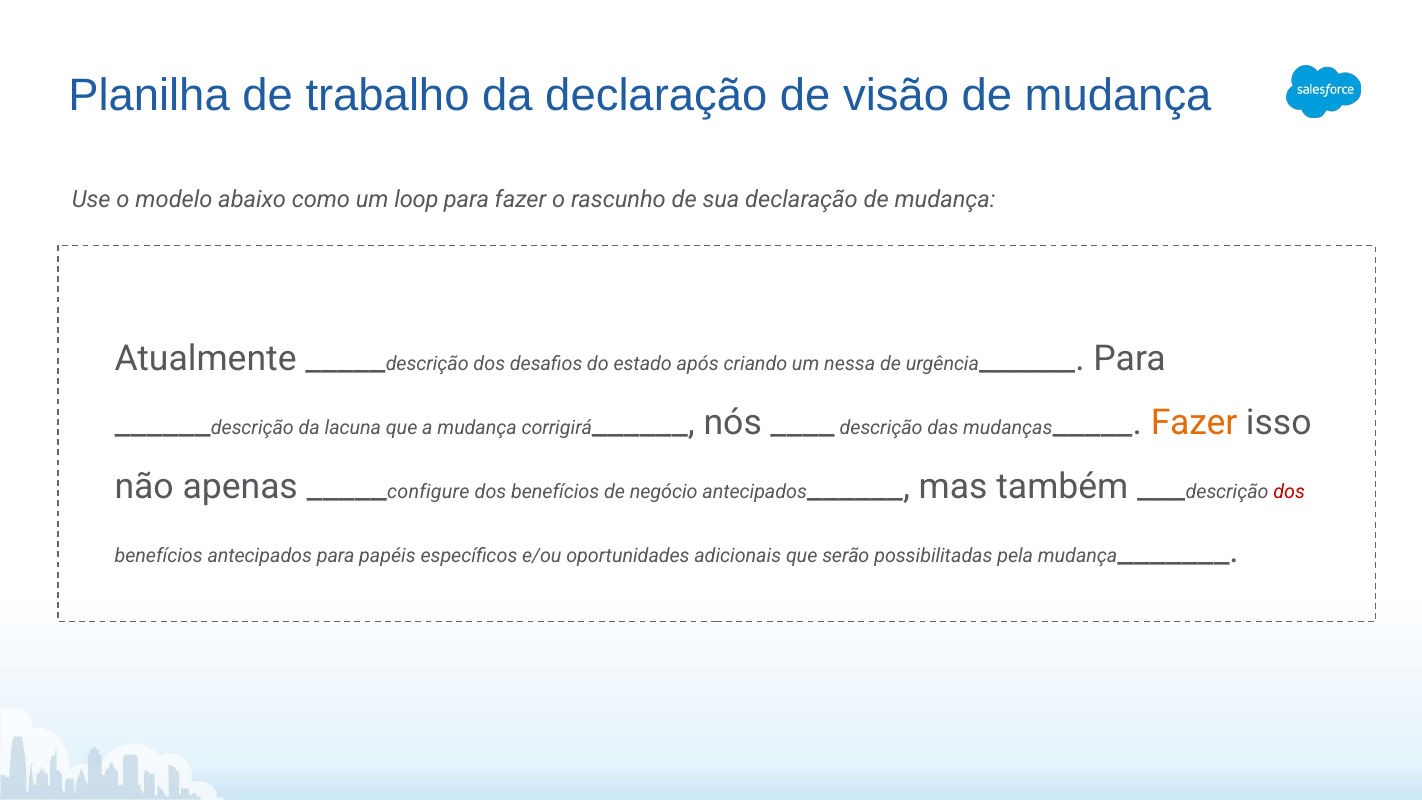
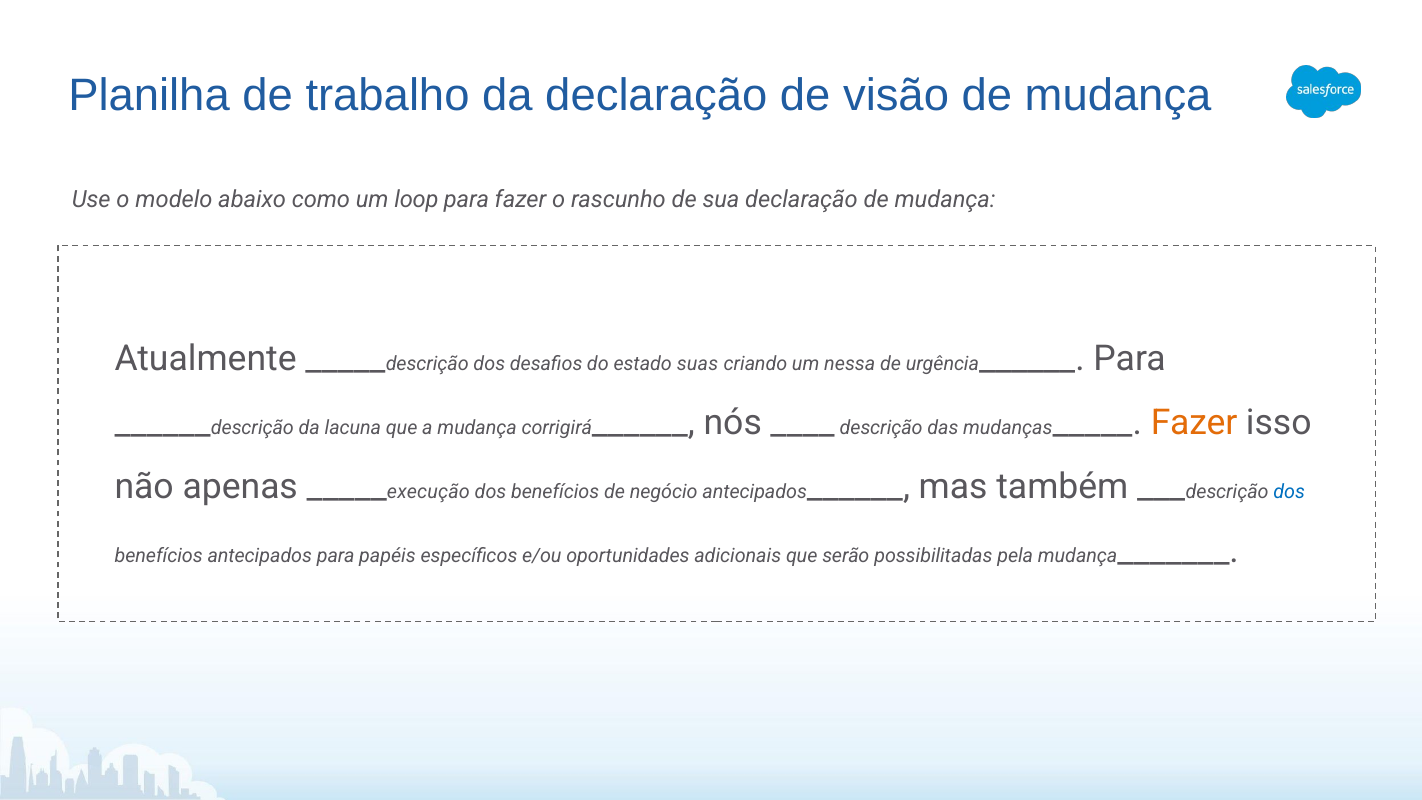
após: após -> suas
configure: configure -> execução
dos at (1289, 492) colour: red -> blue
